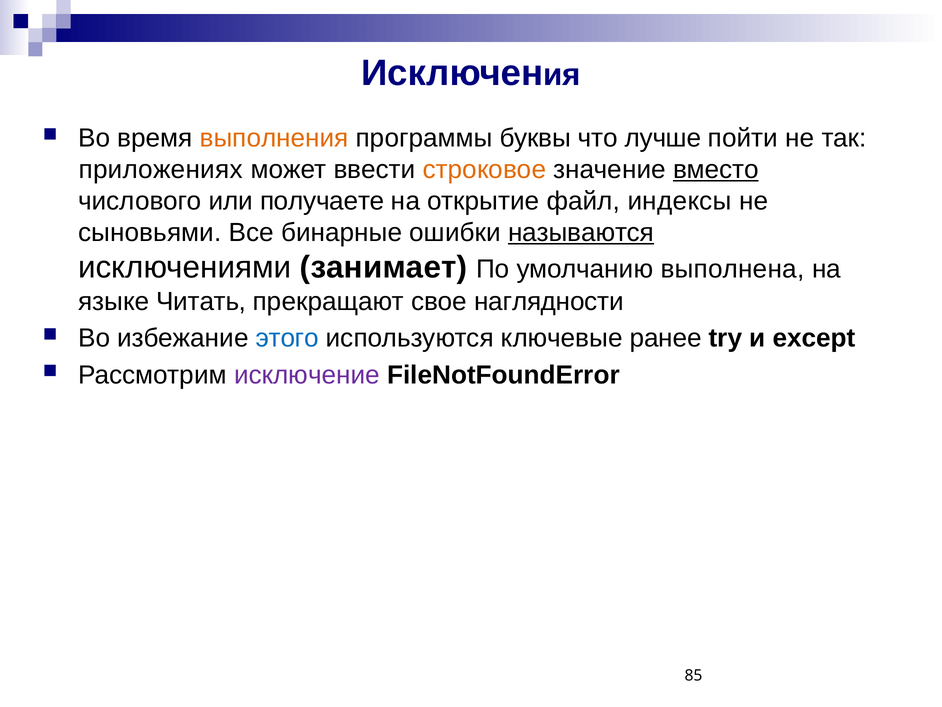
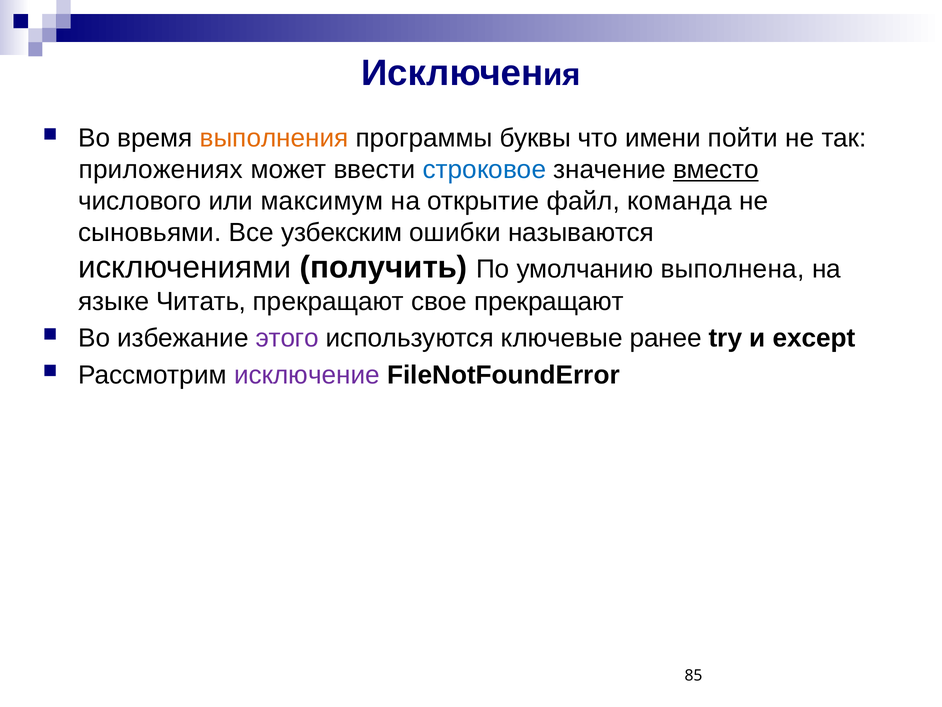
лучше: лучше -> имени
строковое colour: orange -> blue
получаете: получаете -> максимум
индексы: индексы -> команда
бинарные: бинарные -> узбекским
называются underline: present -> none
занимает: занимает -> получить
свое наглядности: наглядности -> прекращают
этого colour: blue -> purple
